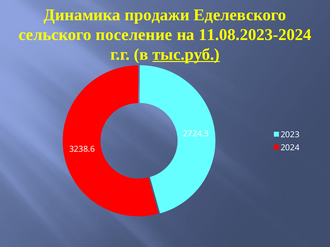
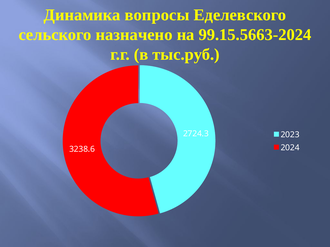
продажи: продажи -> вопросы
поселение: поселение -> назначено
11.08.2023-2024: 11.08.2023-2024 -> 99.15.5663-2024
тыс.руб underline: present -> none
